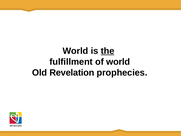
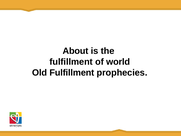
World at (75, 51): World -> About
the underline: present -> none
Old Revelation: Revelation -> Fulfillment
